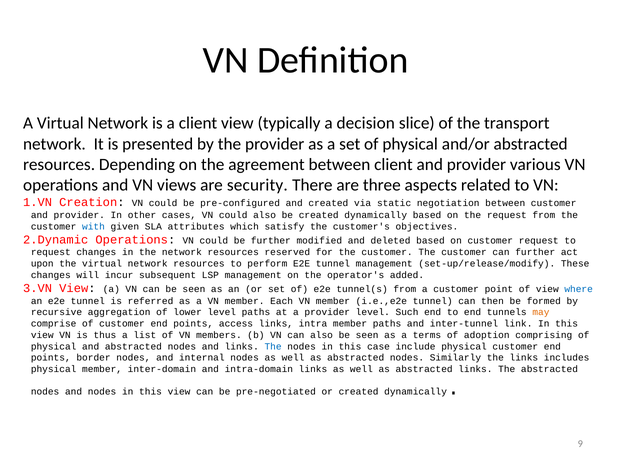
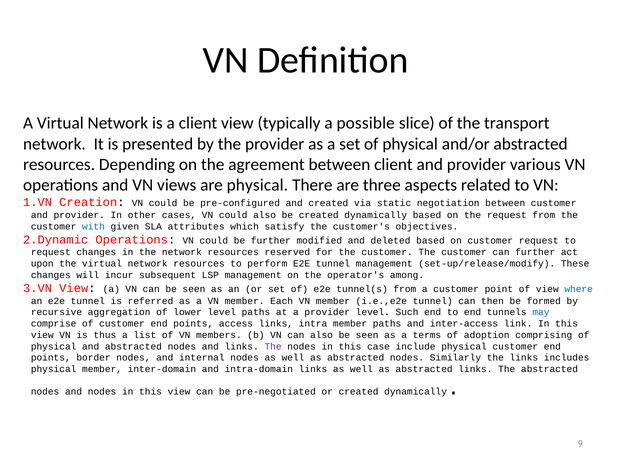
decision: decision -> possible
are security: security -> physical
added: added -> among
may colour: orange -> blue
inter-tunnel: inter-tunnel -> inter-access
The at (273, 346) colour: blue -> purple
